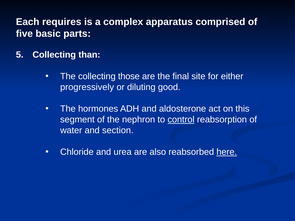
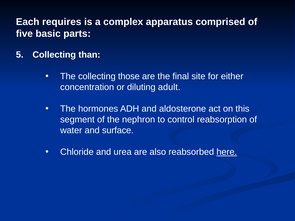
progressively: progressively -> concentration
good: good -> adult
control underline: present -> none
section: section -> surface
